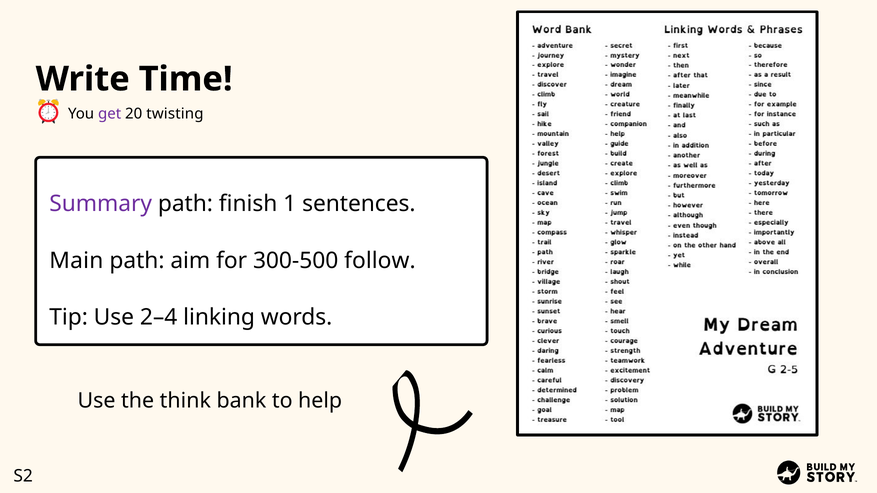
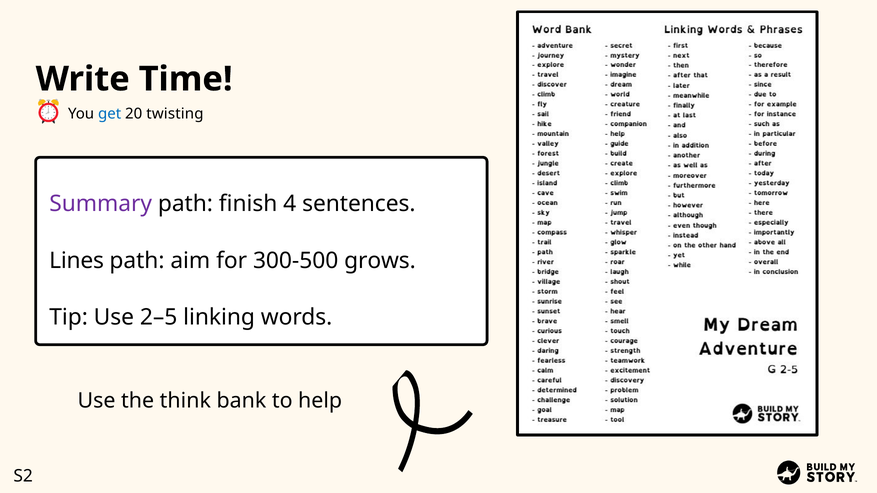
get colour: purple -> blue
1: 1 -> 4
Main: Main -> Lines
follow: follow -> grows
2–4: 2–4 -> 2–5
